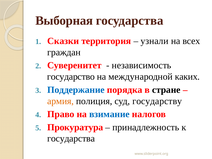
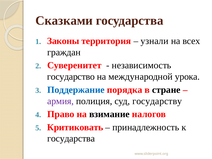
Выборная: Выборная -> Сказками
Сказки: Сказки -> Законы
каких: каких -> урока
армия colour: orange -> purple
взимание colour: blue -> black
Прокуратура: Прокуратура -> Критиковать
